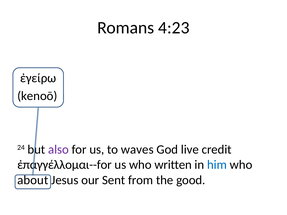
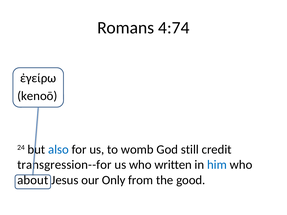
4:23: 4:23 -> 4:74
also colour: purple -> blue
waves: waves -> womb
live: live -> still
ἐπαγγέλλομαι--for: ἐπαγγέλλομαι--for -> transgression--for
Sent: Sent -> Only
